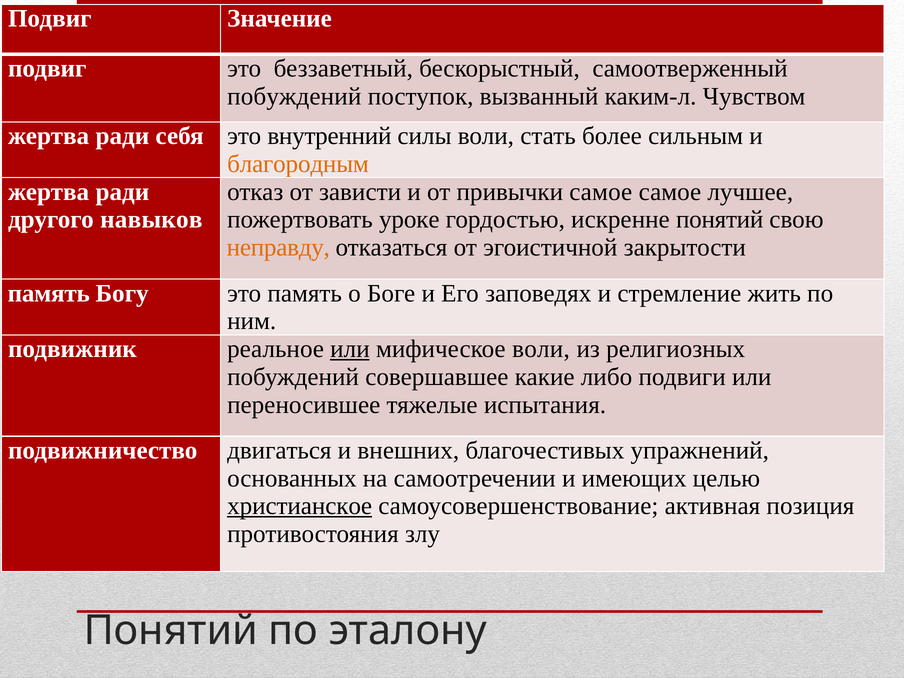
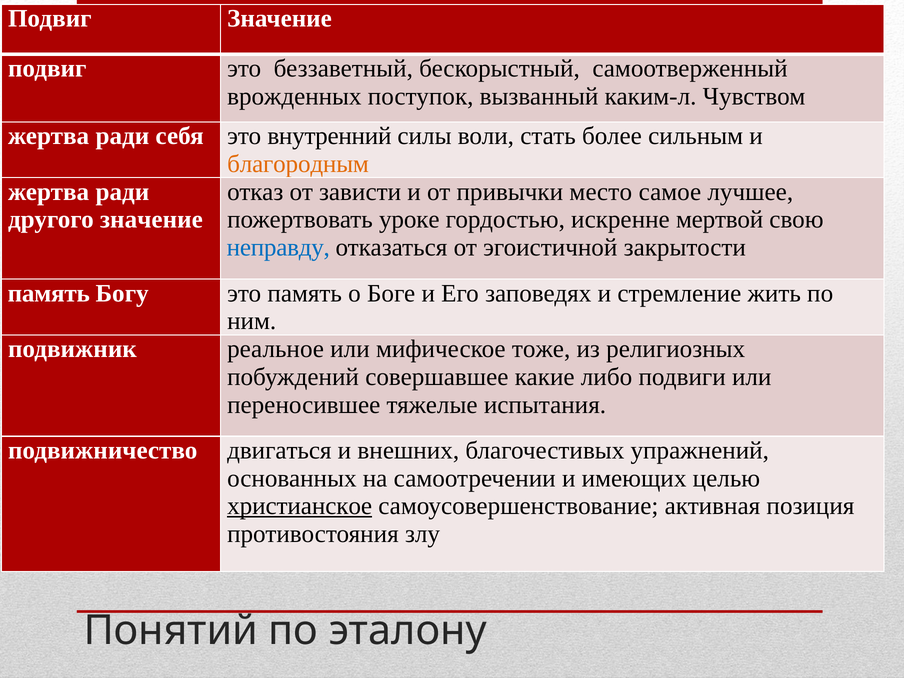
побуждений at (294, 96): побуждений -> врожденных
привычки самое: самое -> место
другого навыков: навыков -> значение
искренне понятий: понятий -> мертвой
неправду colour: orange -> blue
или at (350, 349) underline: present -> none
мифическое воли: воли -> тоже
